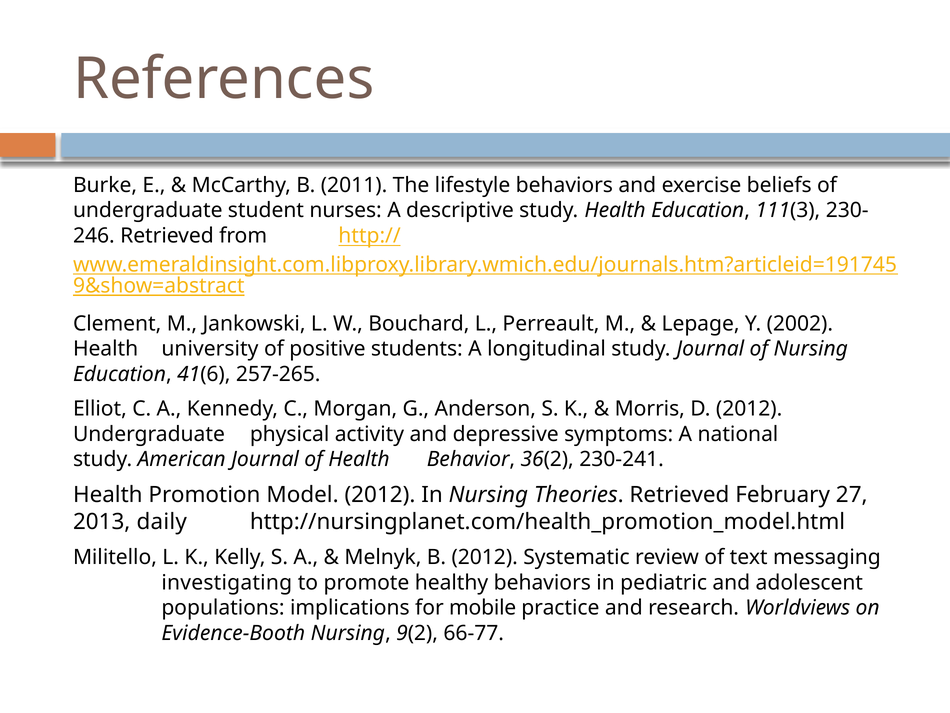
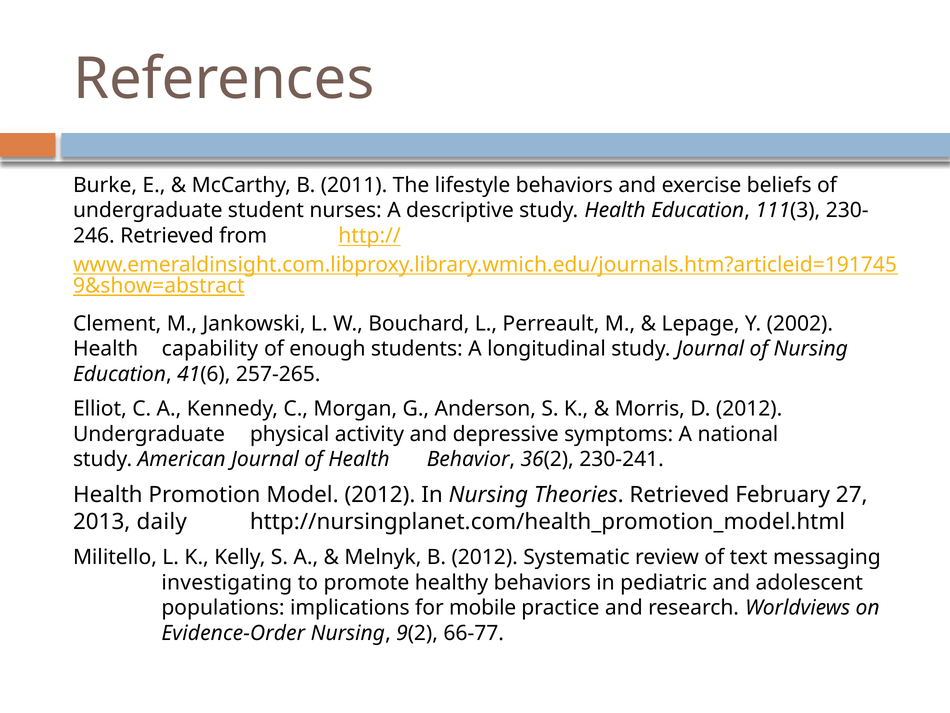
university: university -> capability
positive: positive -> enough
Evidence-Booth: Evidence-Booth -> Evidence-Order
